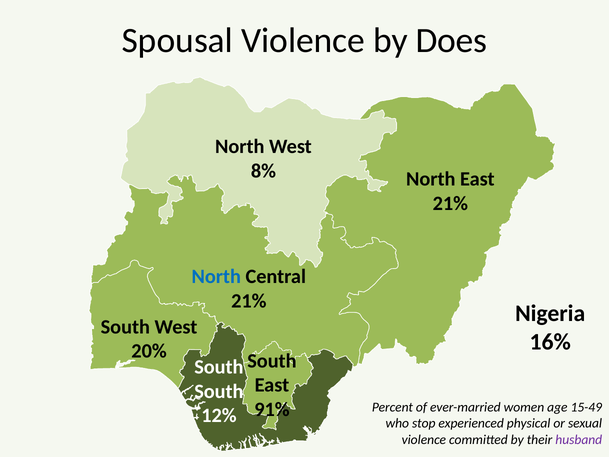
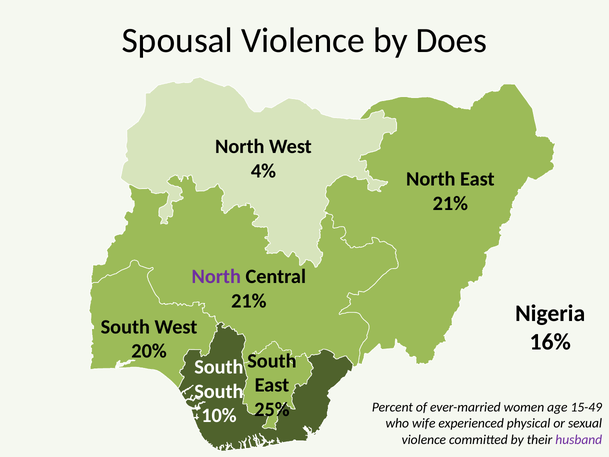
8%: 8% -> 4%
North at (216, 277) colour: blue -> purple
91%: 91% -> 25%
12%: 12% -> 10%
stop: stop -> wife
